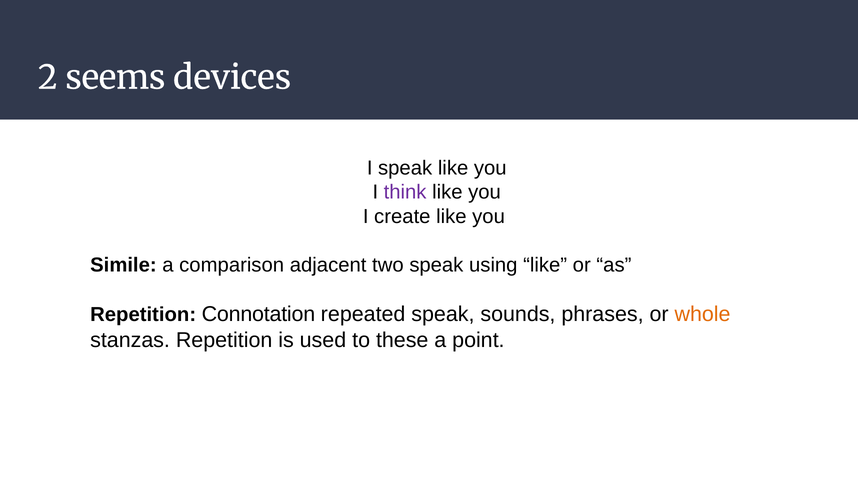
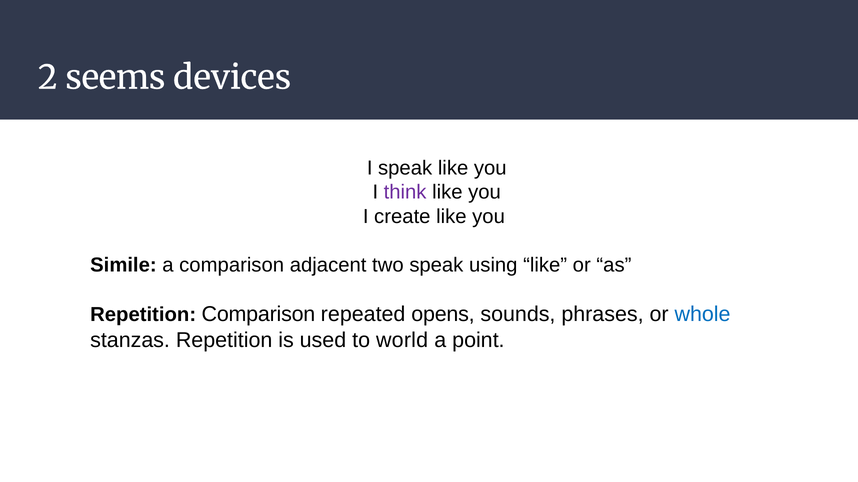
Repetition Connotation: Connotation -> Comparison
repeated speak: speak -> opens
whole colour: orange -> blue
these: these -> world
